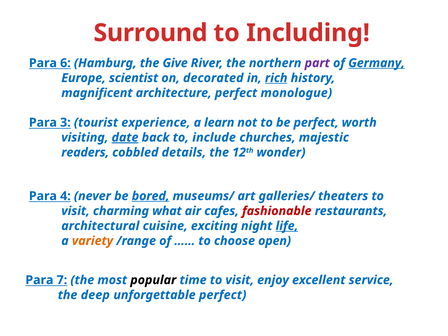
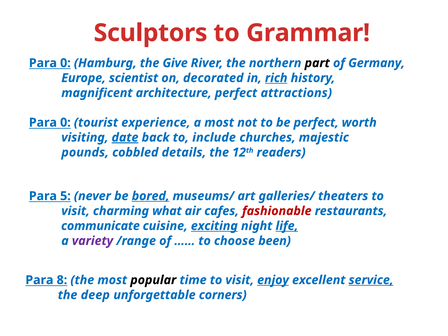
Surround: Surround -> Sculptors
Including: Including -> Grammar
6 at (65, 63): 6 -> 0
part colour: purple -> black
Germany underline: present -> none
monologue: monologue -> attractions
3 at (65, 123): 3 -> 0
a learn: learn -> most
readers: readers -> pounds
wonder: wonder -> readers
4: 4 -> 5
architectural: architectural -> communicate
exciting underline: none -> present
variety colour: orange -> purple
open: open -> been
7: 7 -> 8
enjoy underline: none -> present
service underline: none -> present
unforgettable perfect: perfect -> corners
